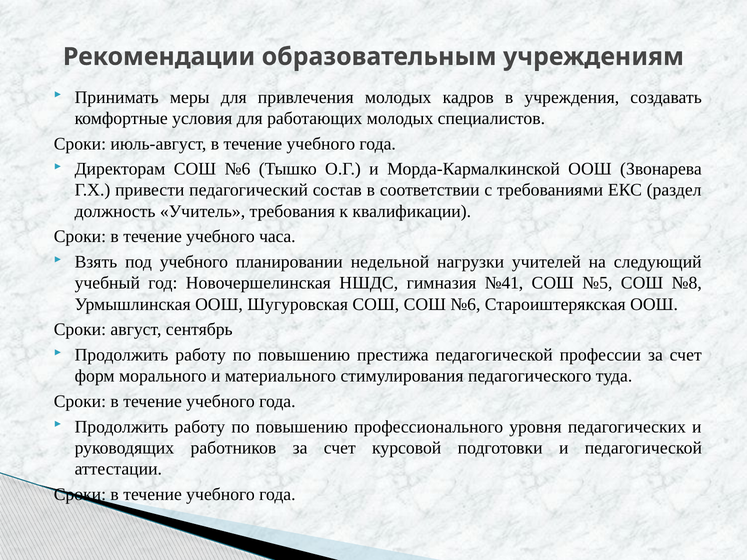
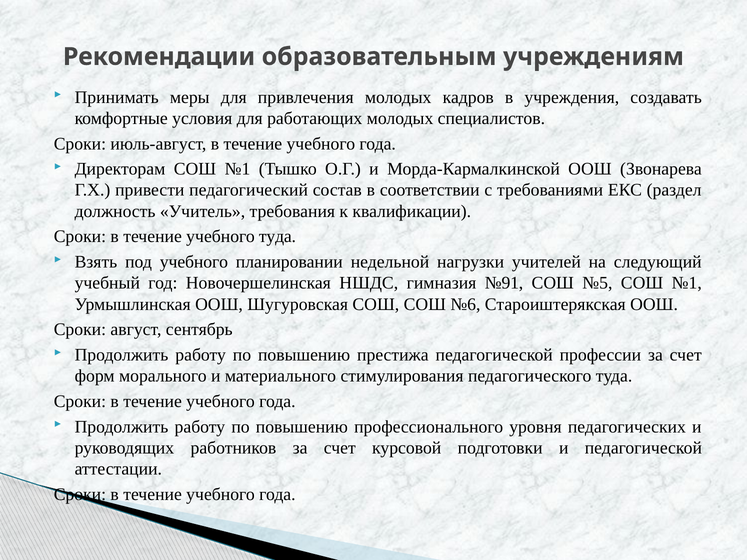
Директорам СОШ №6: №6 -> №1
учебного часа: часа -> туда
№41: №41 -> №91
№5 СОШ №8: №8 -> №1
